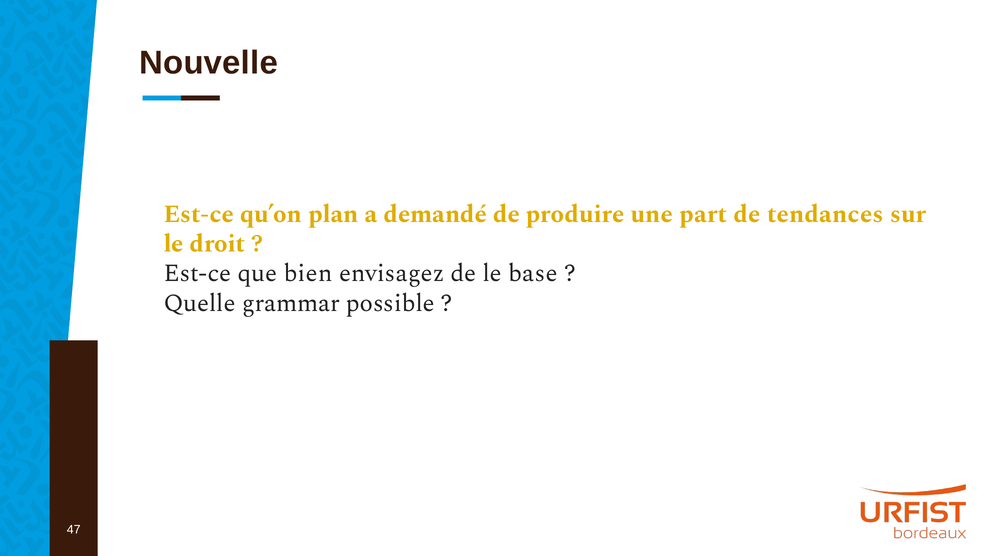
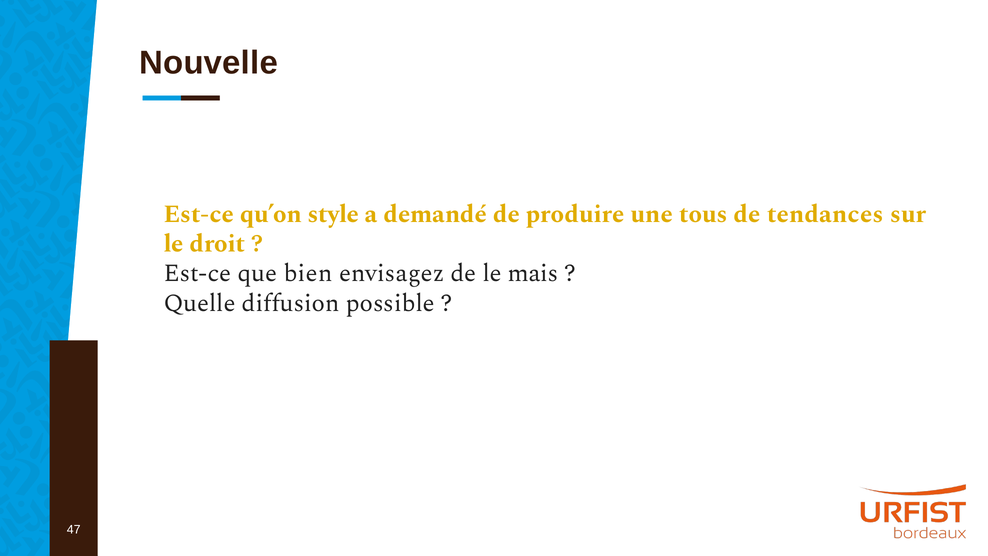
plan: plan -> style
part: part -> tous
base: base -> mais
grammar: grammar -> diffusion
